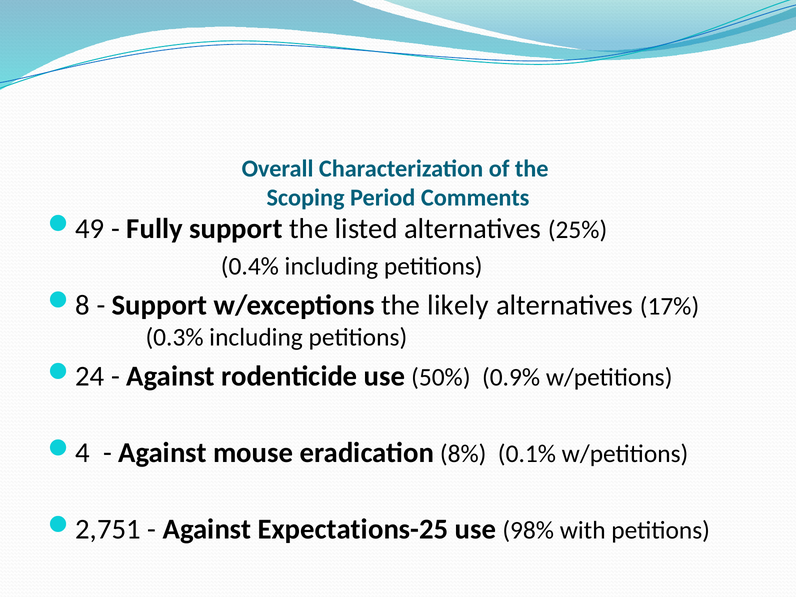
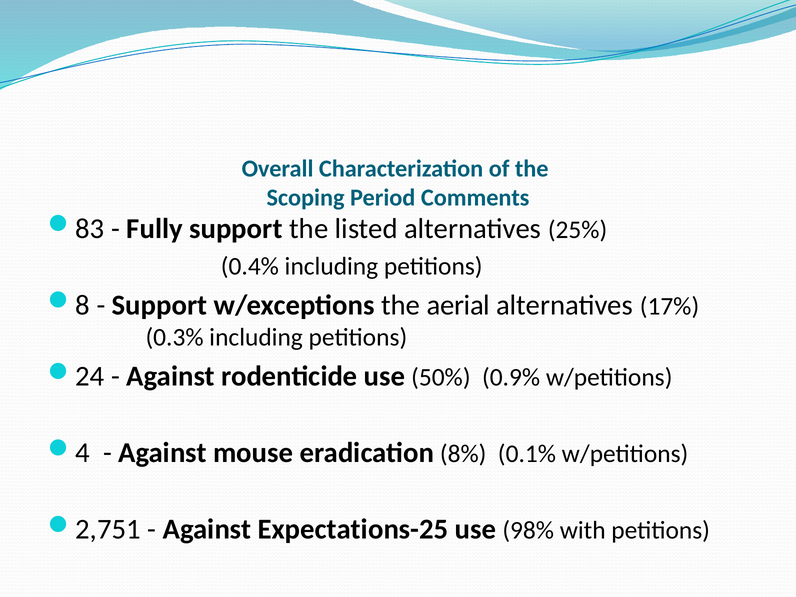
49: 49 -> 83
likely: likely -> aerial
